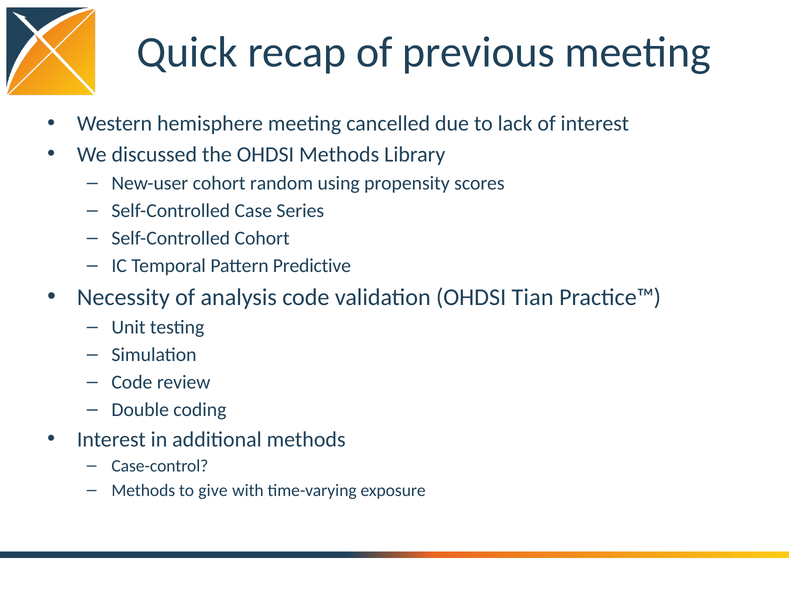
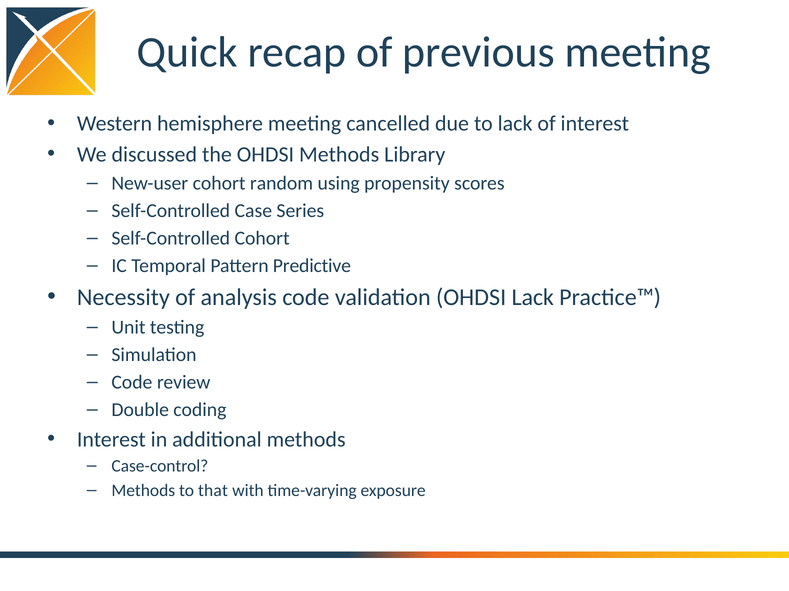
OHDSI Tian: Tian -> Lack
give: give -> that
